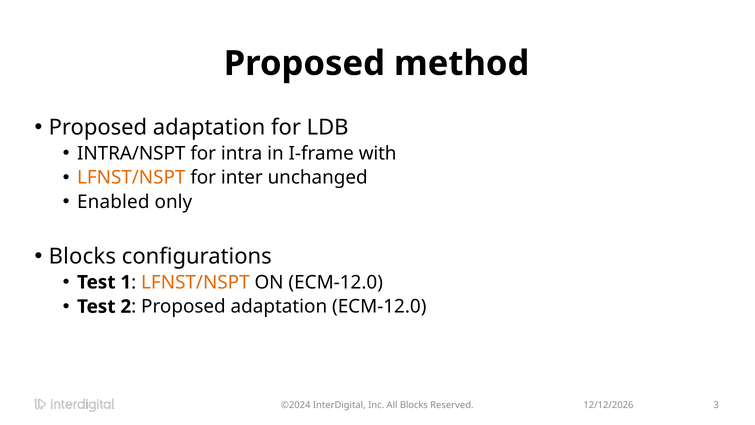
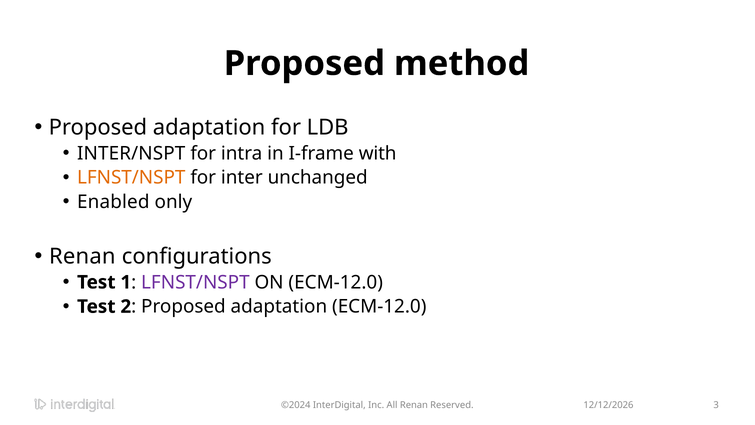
INTRA/NSPT: INTRA/NSPT -> INTER/NSPT
Blocks at (82, 256): Blocks -> Renan
LFNST/NSPT at (195, 282) colour: orange -> purple
All Blocks: Blocks -> Renan
